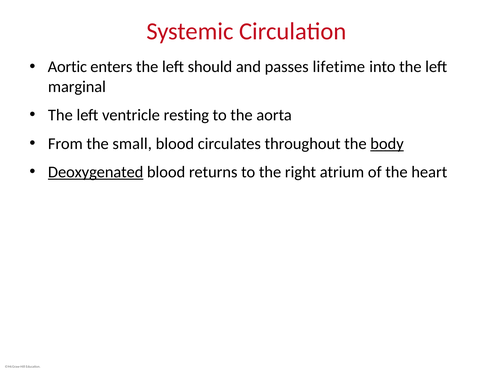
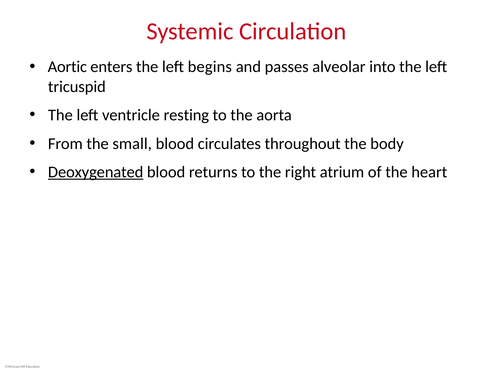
should: should -> begins
lifetime: lifetime -> alveolar
marginal: marginal -> tricuspid
body underline: present -> none
